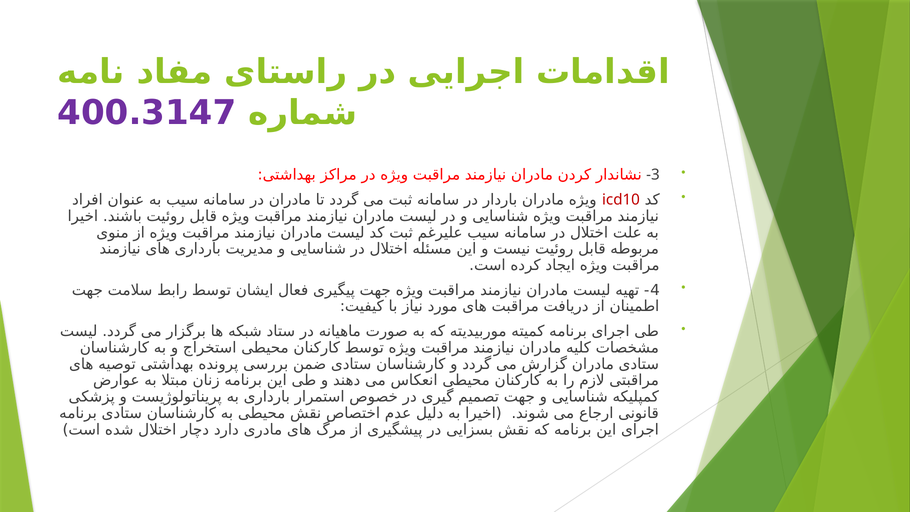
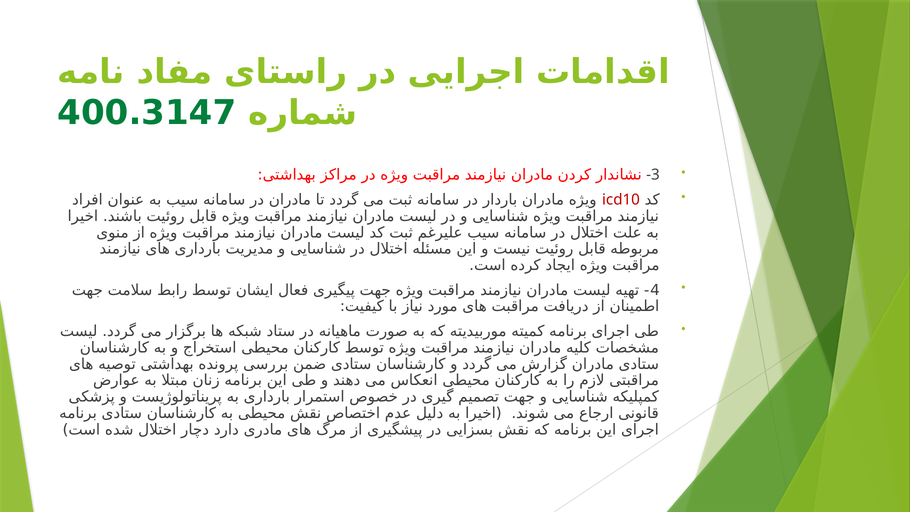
400.3147 colour: purple -> green
